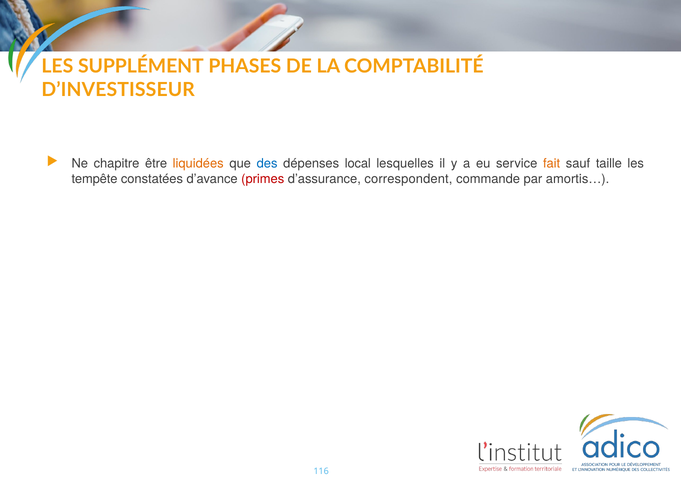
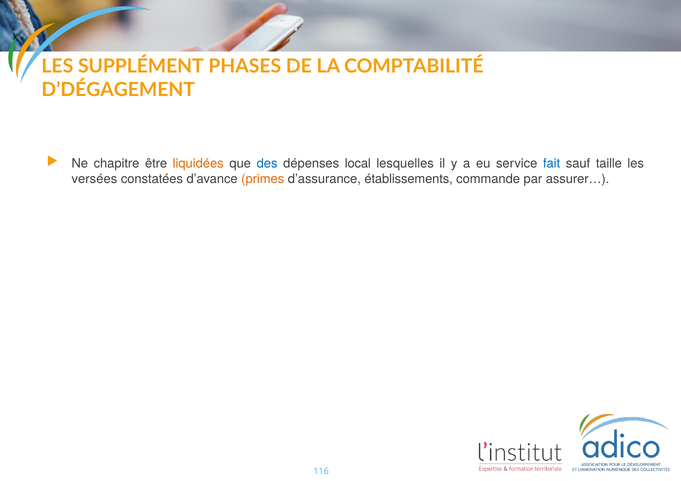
D’INVESTISSEUR: D’INVESTISSEUR -> D’DÉGAGEMENT
fait colour: orange -> blue
tempête: tempête -> versées
primes colour: red -> orange
correspondent: correspondent -> établissements
amortis…: amortis… -> assurer…
